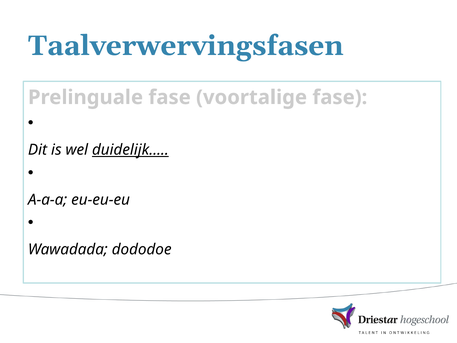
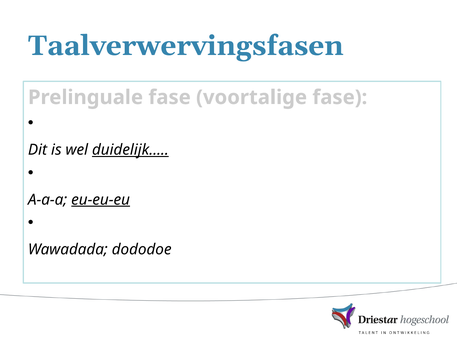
eu-eu-eu underline: none -> present
